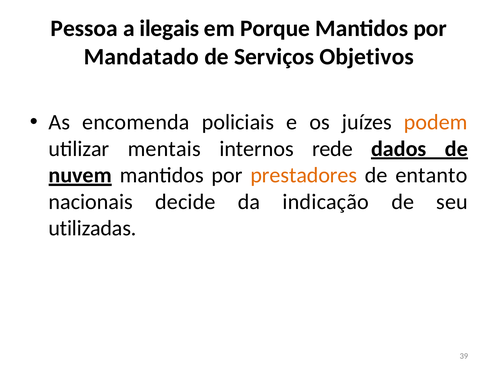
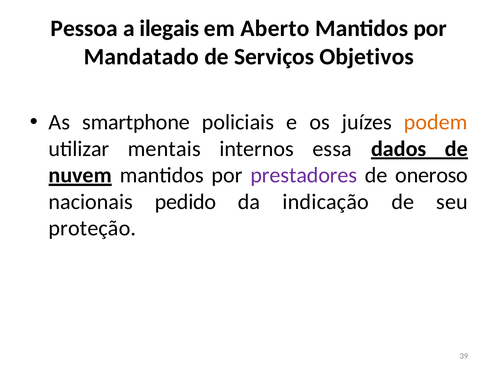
Porque: Porque -> Aberto
encomenda: encomenda -> smartphone
rede: rede -> essa
prestadores colour: orange -> purple
entanto: entanto -> oneroso
decide: decide -> pedido
utilizadas: utilizadas -> proteção
